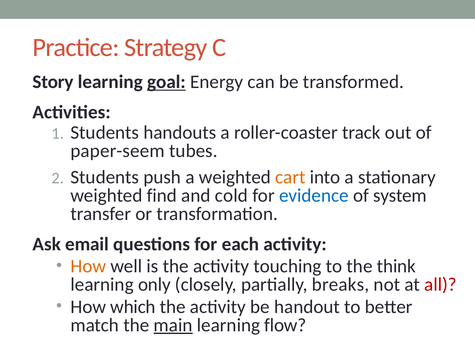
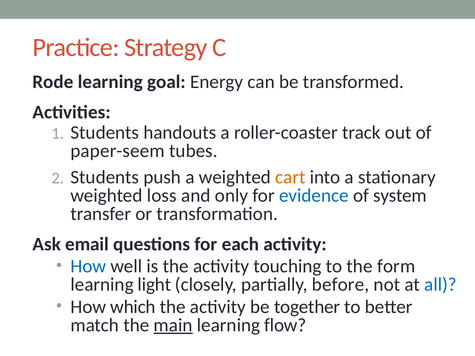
Story: Story -> Rode
goal underline: present -> none
find: find -> loss
cold: cold -> only
How at (88, 266) colour: orange -> blue
think: think -> form
only: only -> light
breaks: breaks -> before
all colour: red -> blue
handout: handout -> together
